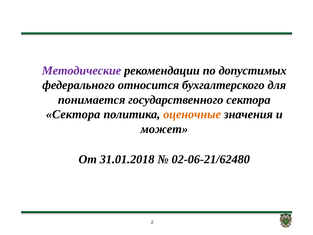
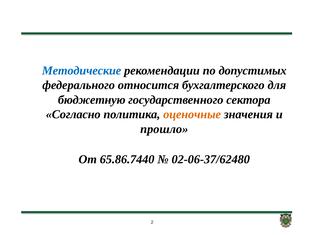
Методические colour: purple -> blue
понимается: понимается -> бюджетную
Сектора at (73, 114): Сектора -> Согласно
может: может -> прошло
31.01.2018: 31.01.2018 -> 65.86.7440
02-06-21/62480: 02-06-21/62480 -> 02-06-37/62480
